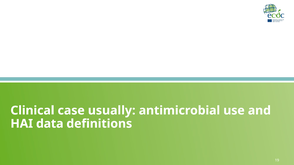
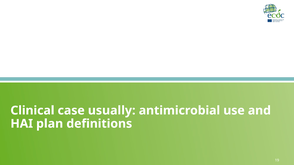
data: data -> plan
